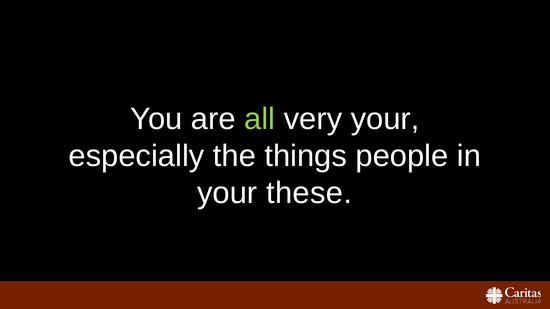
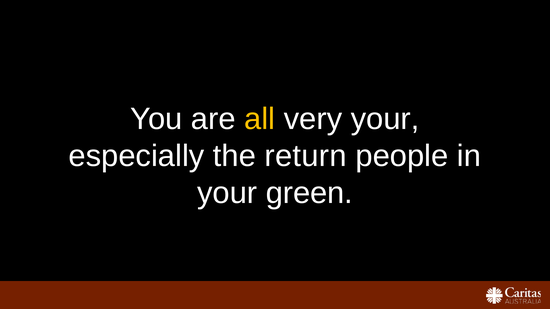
all colour: light green -> yellow
things: things -> return
these: these -> green
